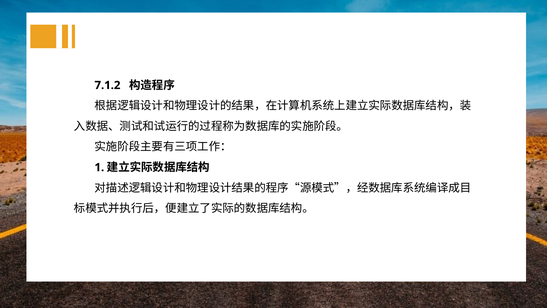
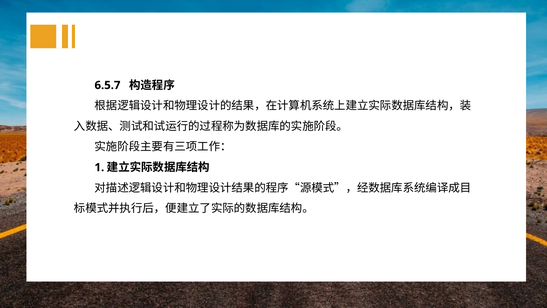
7.1.2: 7.1.2 -> 6.5.7
